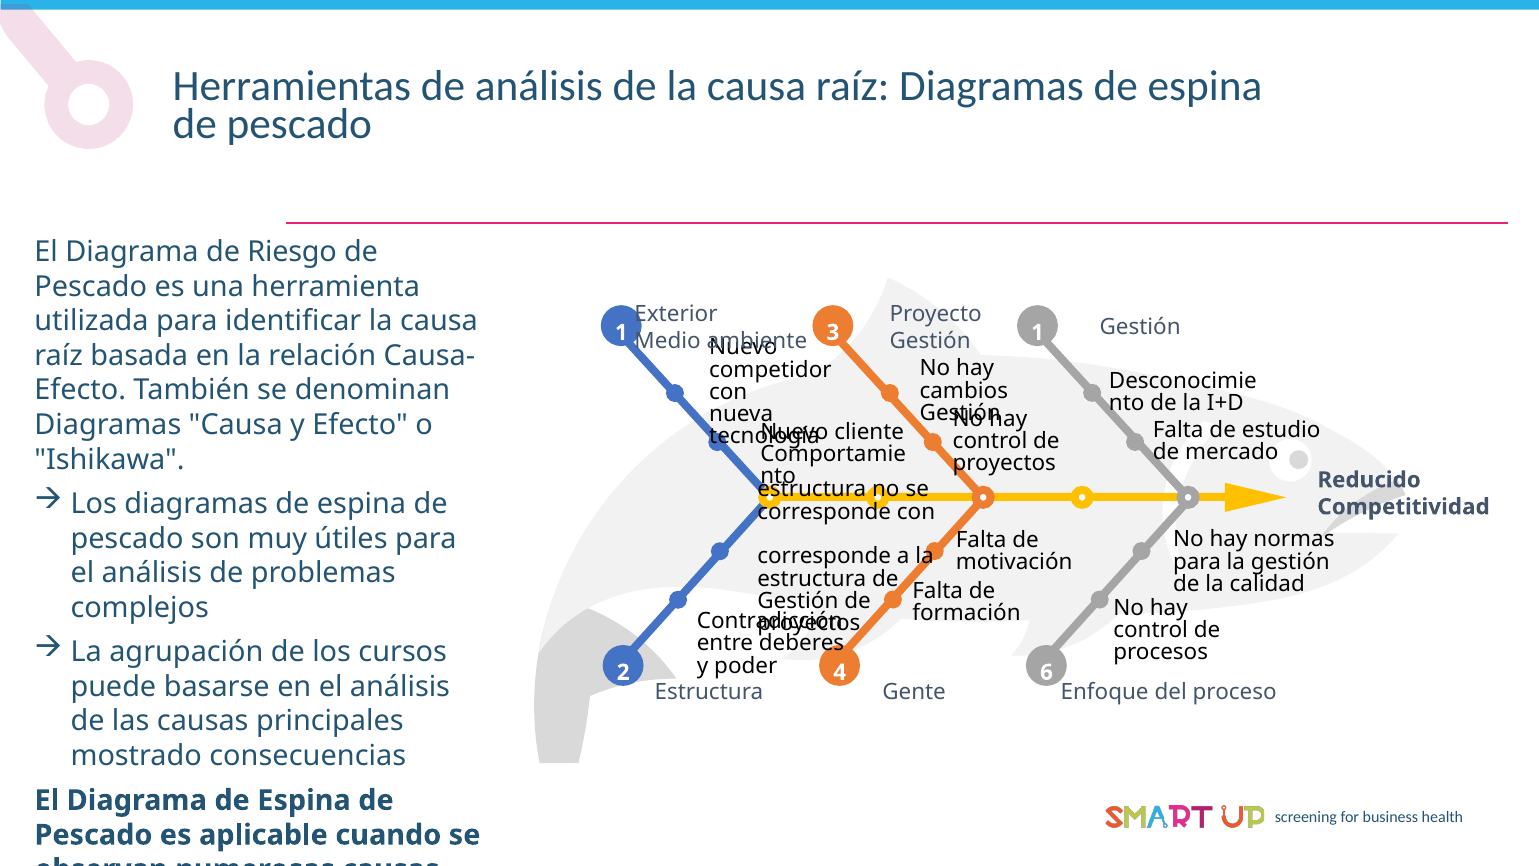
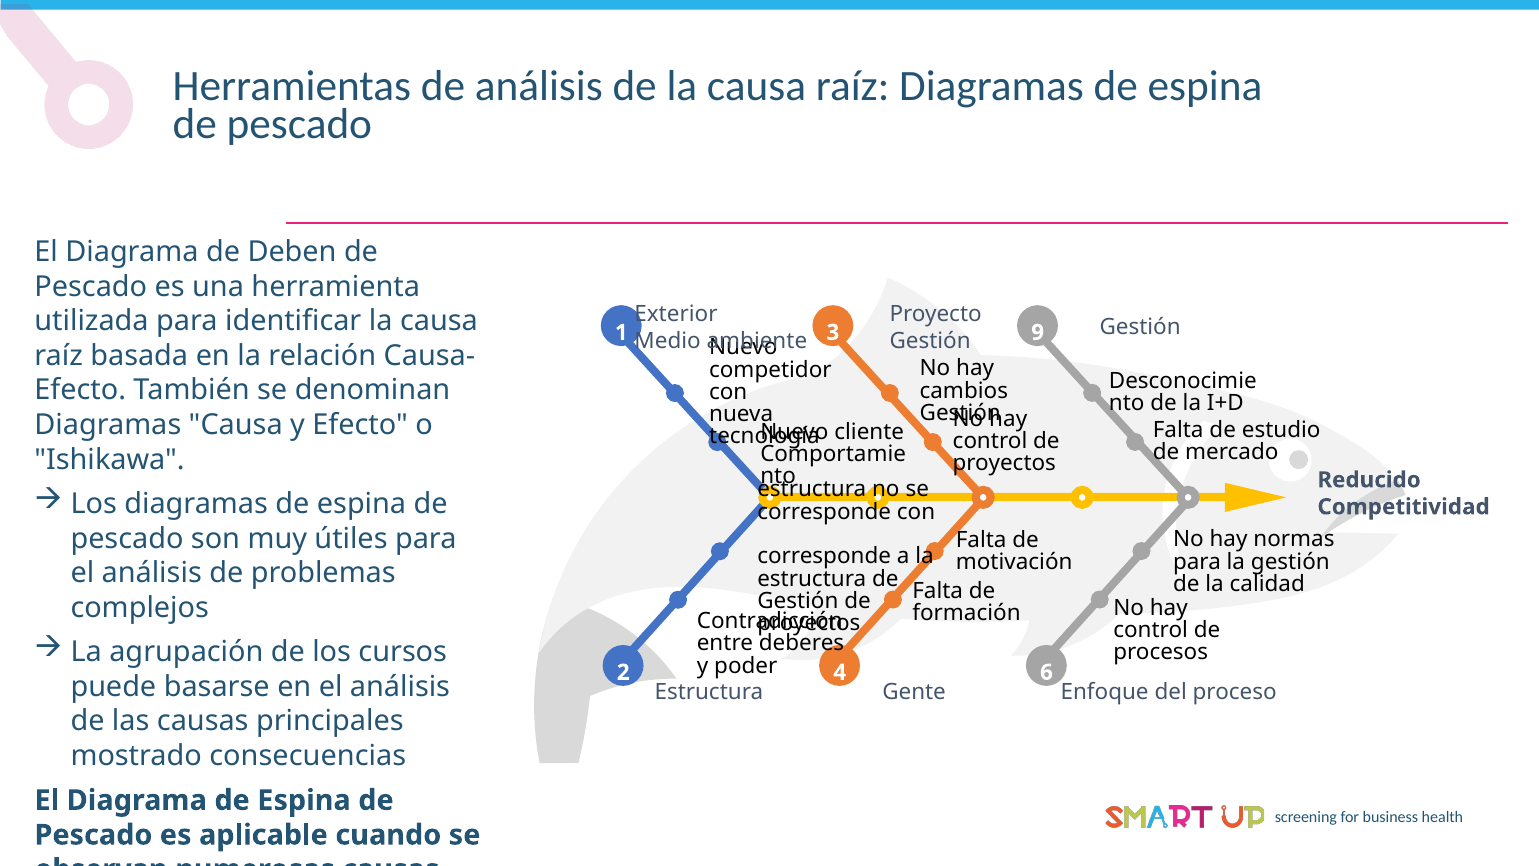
Riesgo: Riesgo -> Deben
3 1: 1 -> 9
